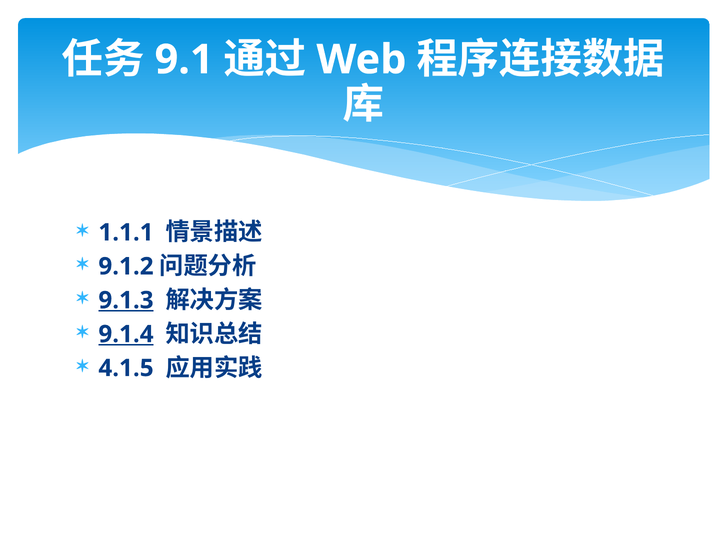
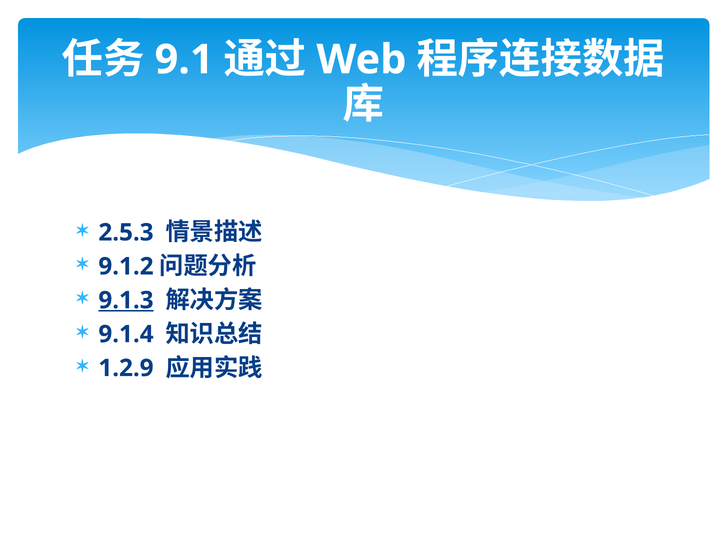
1.1.1: 1.1.1 -> 2.5.3
9.1.4 underline: present -> none
4.1.5: 4.1.5 -> 1.2.9
